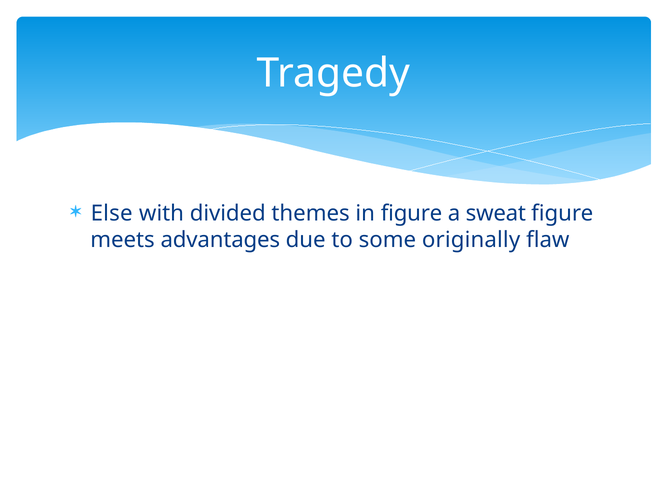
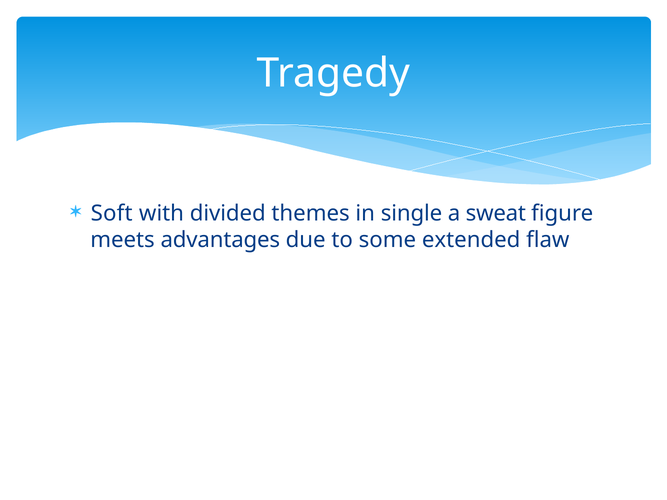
Else: Else -> Soft
in figure: figure -> single
originally: originally -> extended
